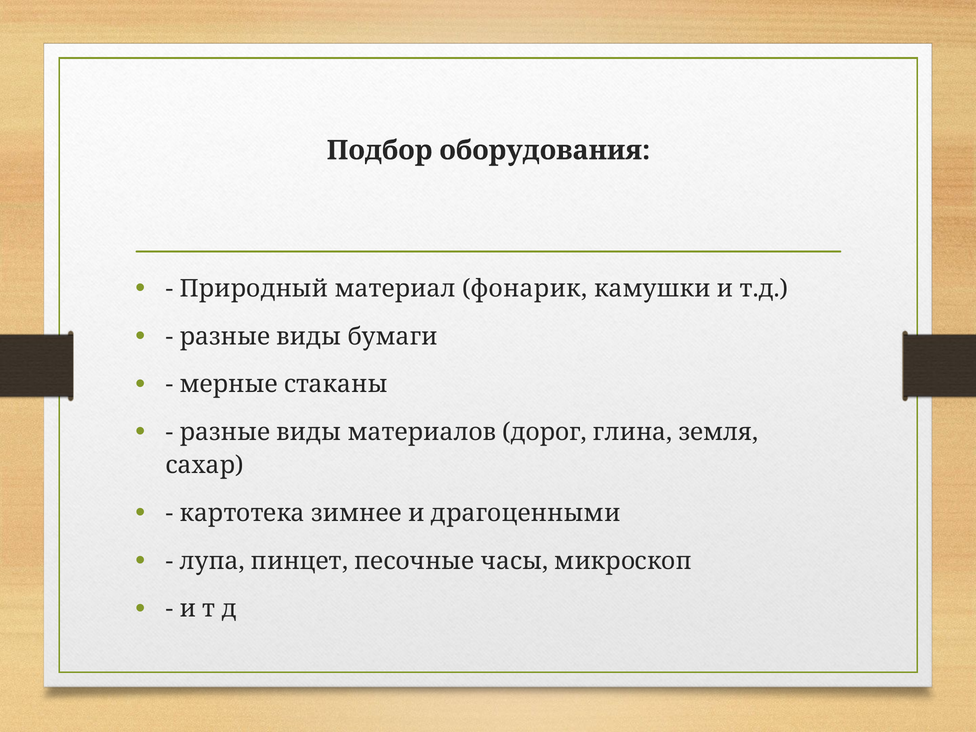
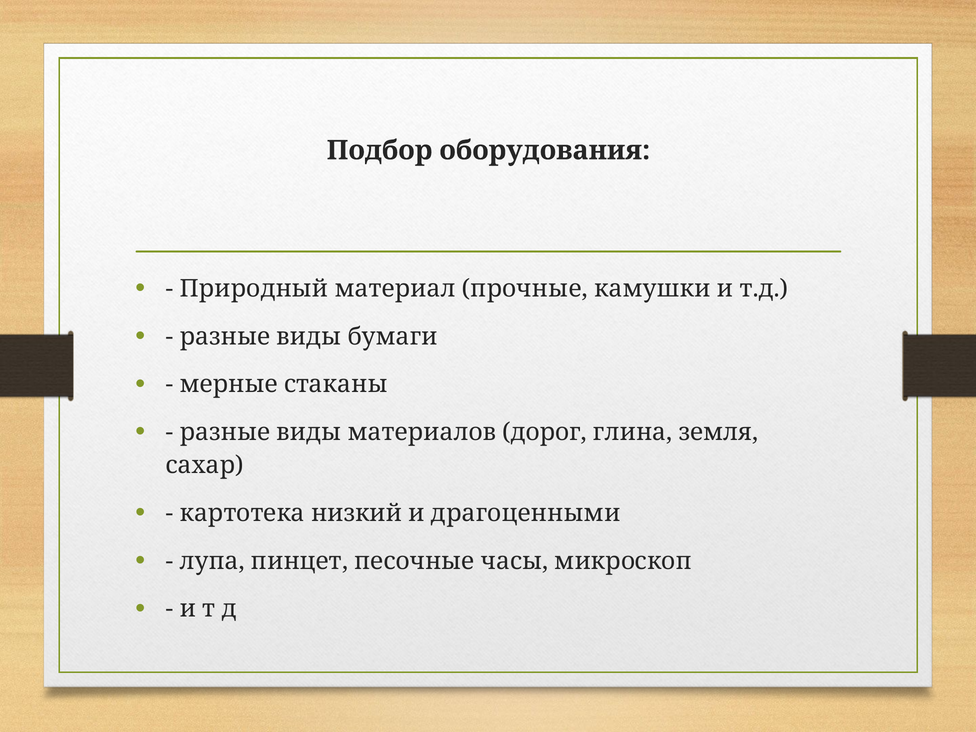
фонарик: фонарик -> прочные
зимнее: зимнее -> низкий
